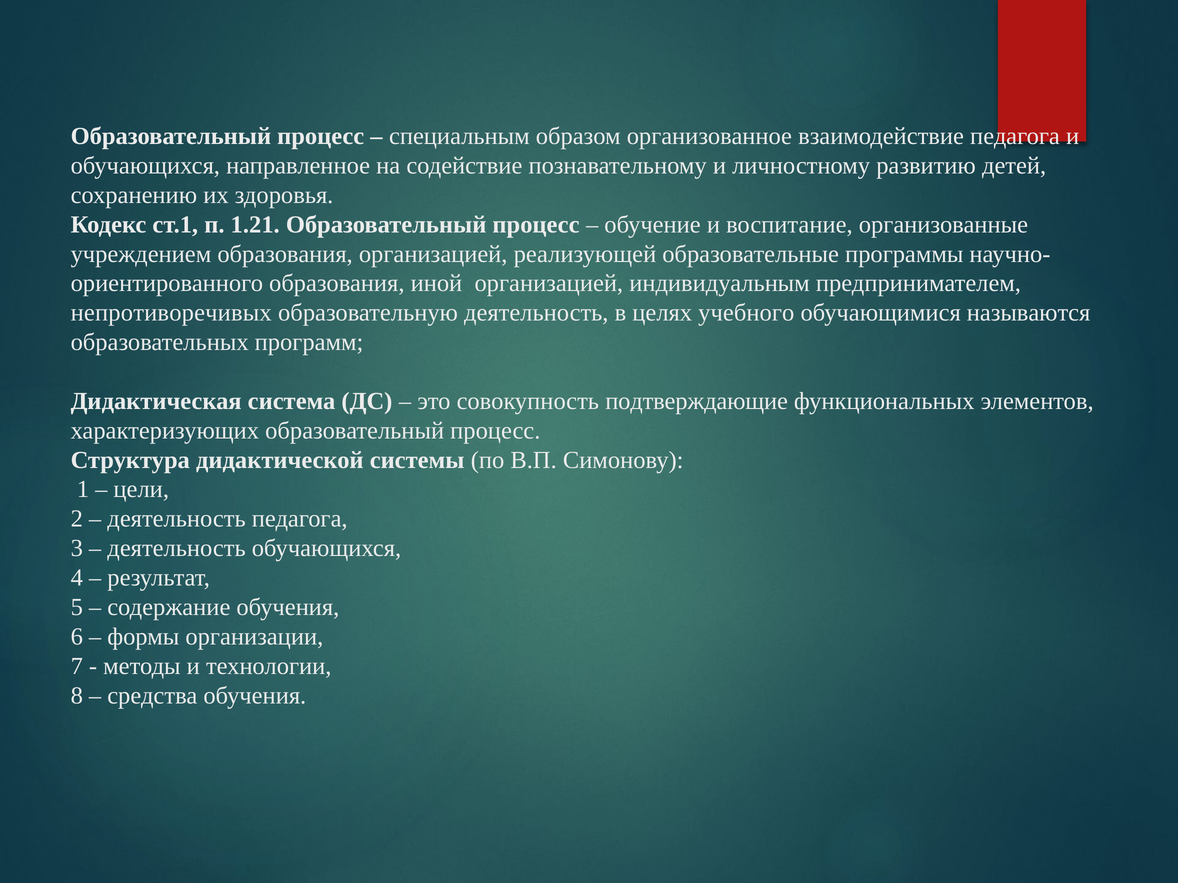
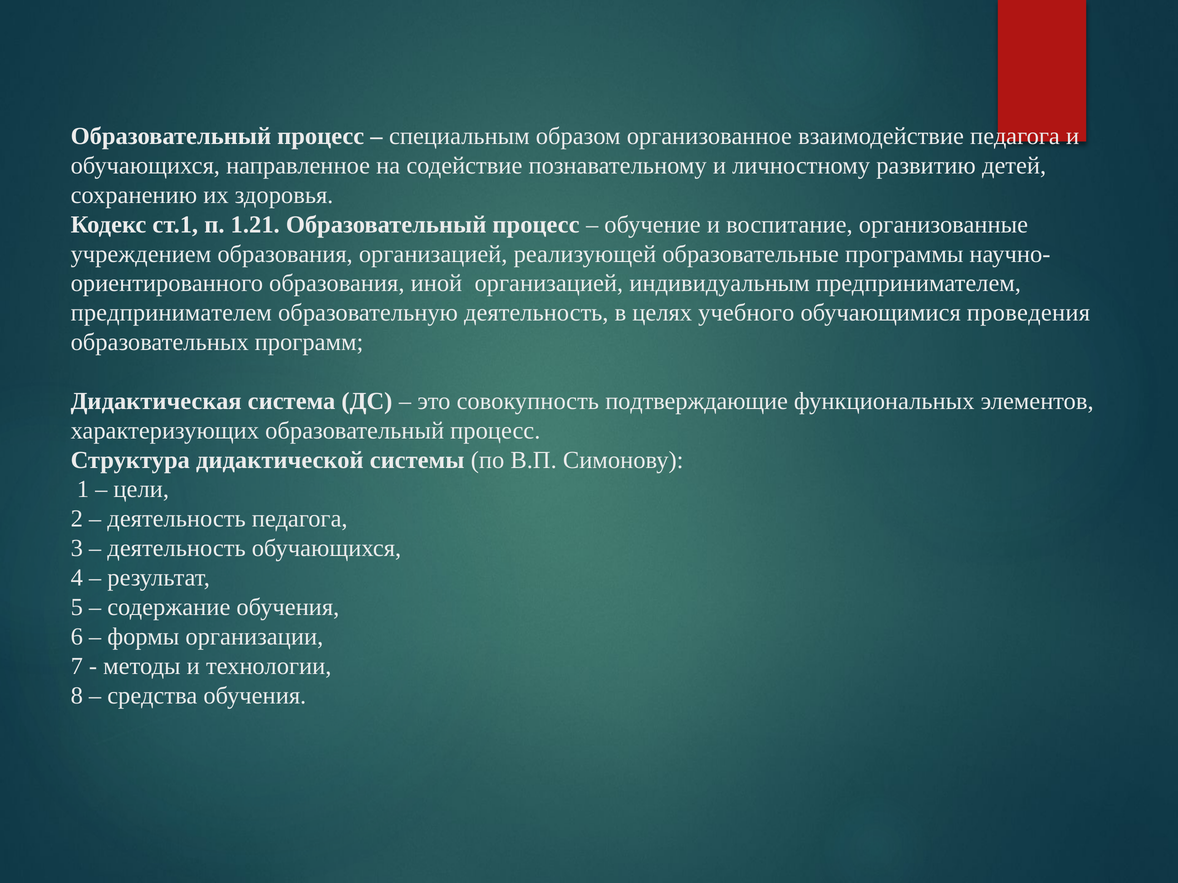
непротиворечивых at (171, 313): непротиворечивых -> предпринимателем
называются: называются -> проведения
